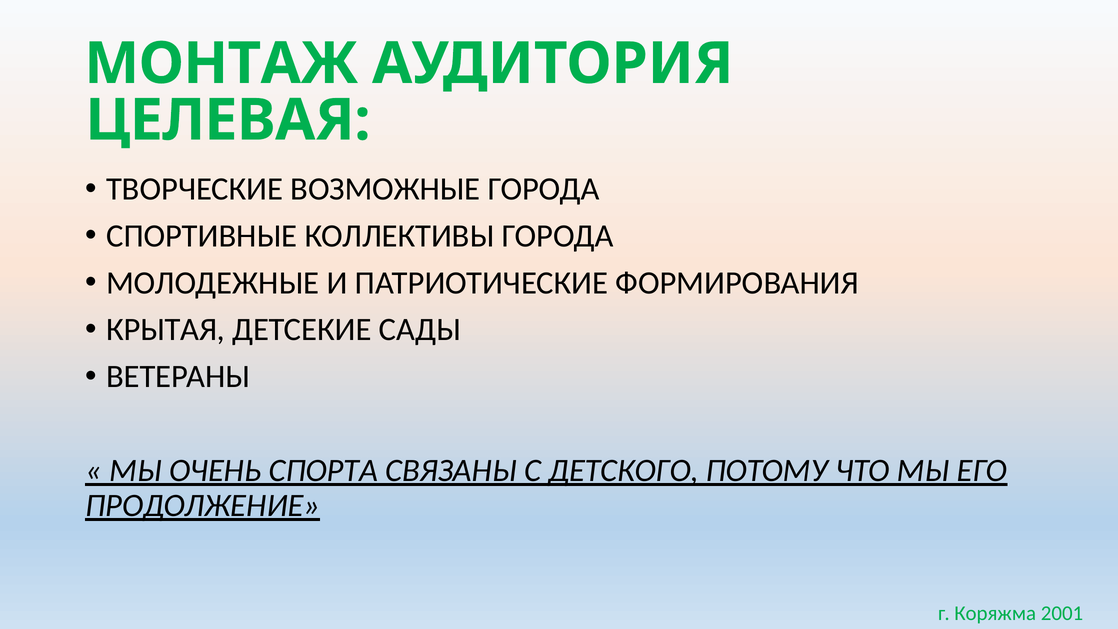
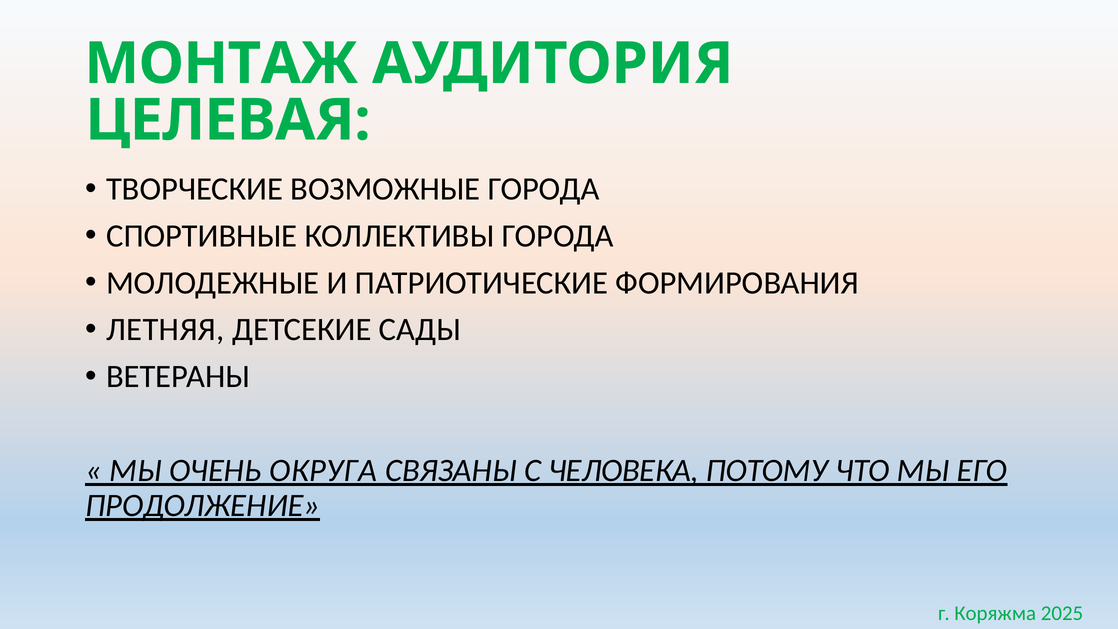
КРЫТАЯ: КРЫТАЯ -> ЛЕТНЯЯ
СПОРТА: СПОРТА -> ОКРУГА
ДЕТСКОГО: ДЕТСКОГО -> ЧЕЛОВЕКА
2001: 2001 -> 2025
